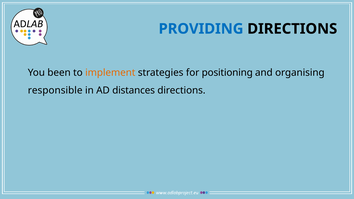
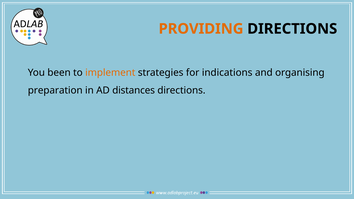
PROVIDING colour: blue -> orange
positioning: positioning -> indications
responsible: responsible -> preparation
